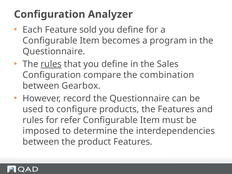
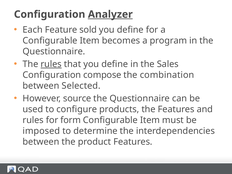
Analyzer underline: none -> present
compare: compare -> compose
Gearbox: Gearbox -> Selected
record: record -> source
refer: refer -> form
